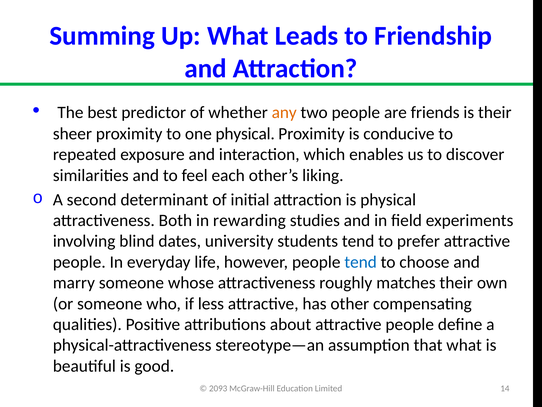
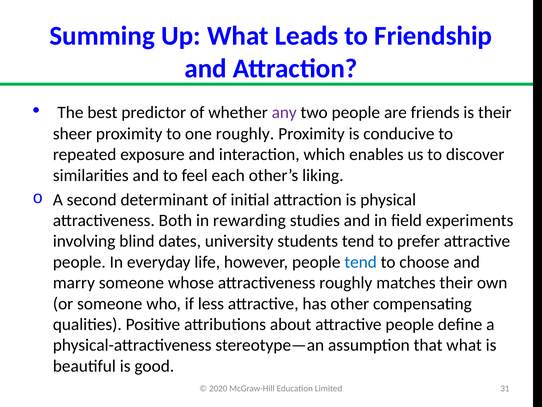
any colour: orange -> purple
one physical: physical -> roughly
2093: 2093 -> 2020
14: 14 -> 31
